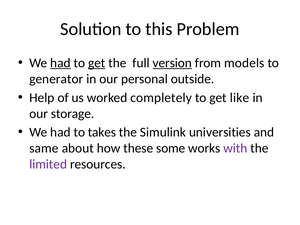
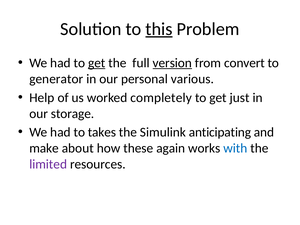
this underline: none -> present
had at (60, 63) underline: present -> none
models: models -> convert
outside: outside -> various
like: like -> just
universities: universities -> anticipating
same: same -> make
some: some -> again
with colour: purple -> blue
